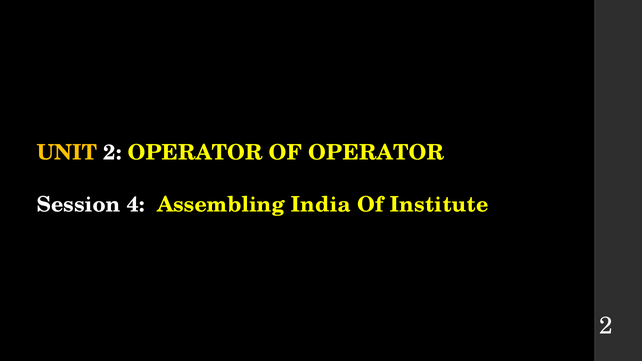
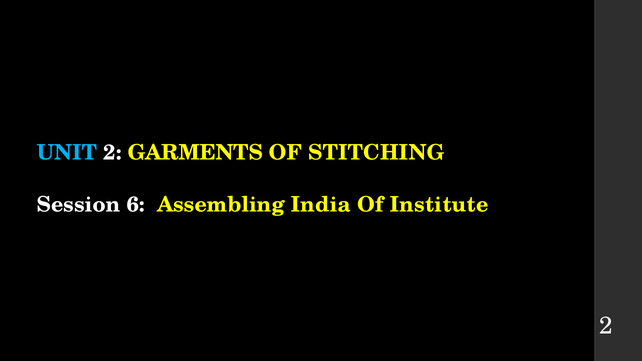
UNIT colour: yellow -> light blue
2 OPERATOR: OPERATOR -> GARMENTS
OF OPERATOR: OPERATOR -> STITCHING
4: 4 -> 6
